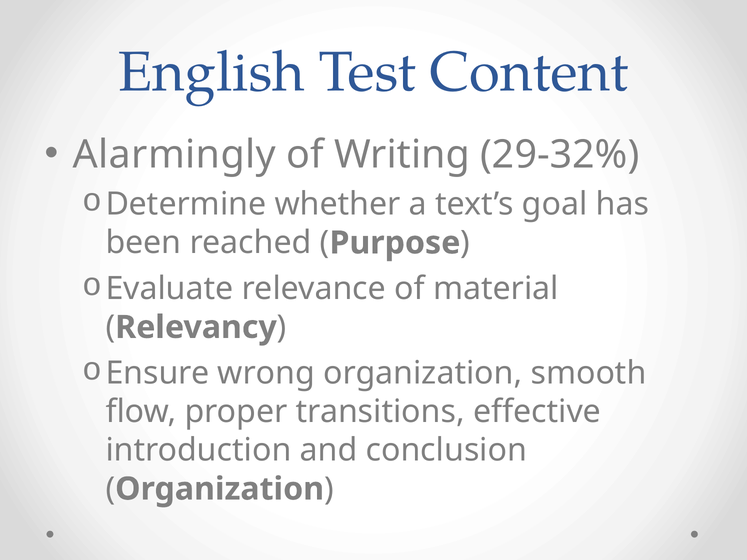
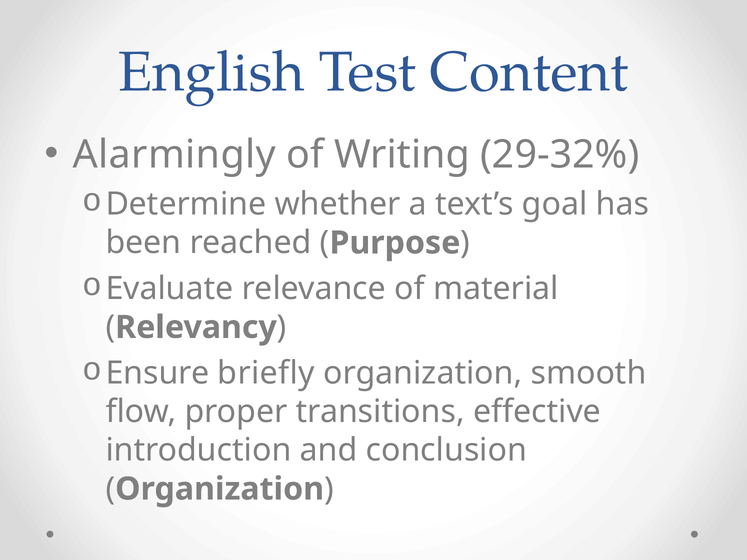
wrong: wrong -> briefly
